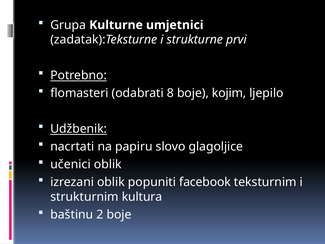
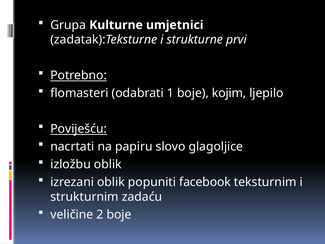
8: 8 -> 1
Udžbenik: Udžbenik -> Poviješću
učenici: učenici -> izložbu
kultura: kultura -> zadaću
baštinu: baštinu -> veličine
